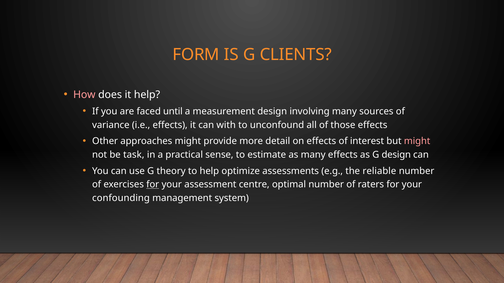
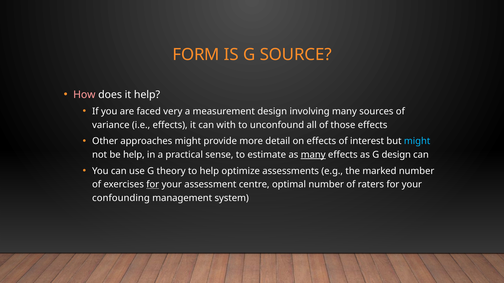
CLIENTS: CLIENTS -> SOURCE
until: until -> very
might at (417, 141) colour: pink -> light blue
be task: task -> help
many at (313, 155) underline: none -> present
reliable: reliable -> marked
